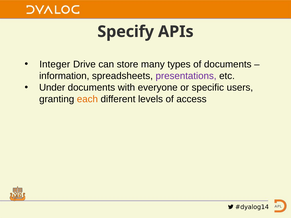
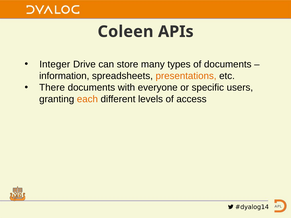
Specify: Specify -> Coleen
presentations colour: purple -> orange
Under: Under -> There
